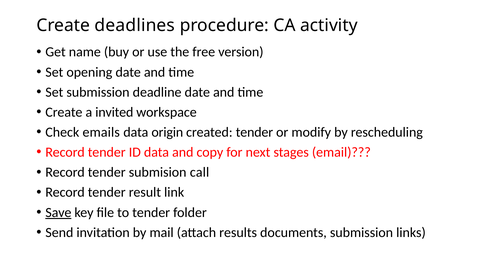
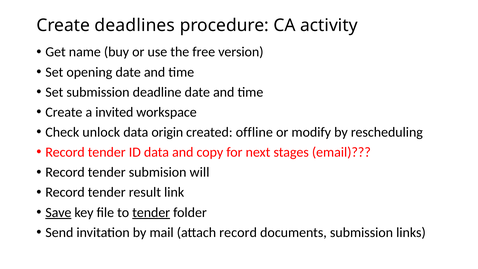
emails: emails -> unlock
created tender: tender -> offline
call: call -> will
tender at (151, 212) underline: none -> present
attach results: results -> record
